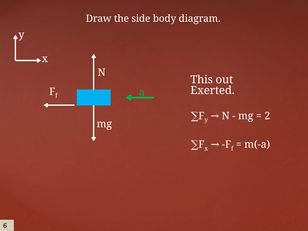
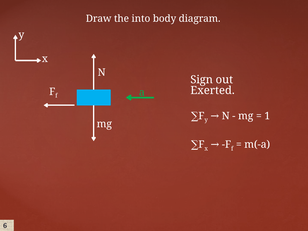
side: side -> into
This: This -> Sign
2: 2 -> 1
